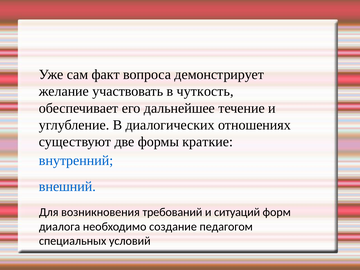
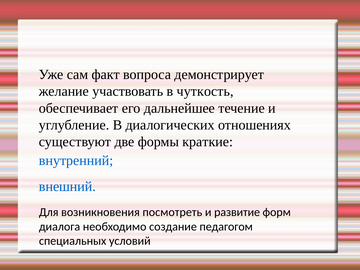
требований: требований -> посмотреть
ситуаций: ситуаций -> развитие
